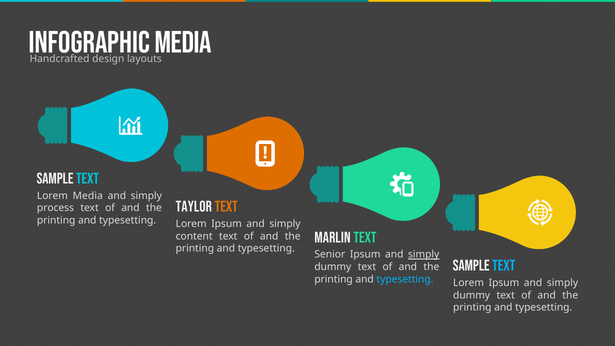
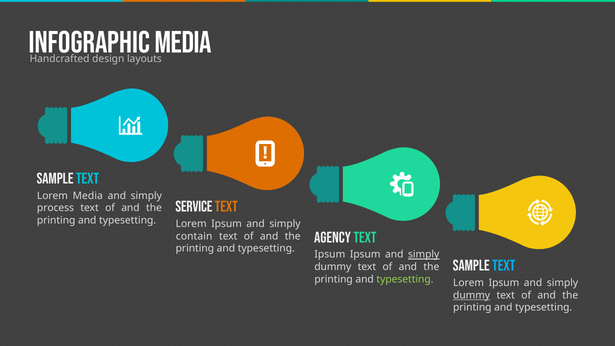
TAYLOR: TAYLOR -> SERVICE
MARLIN: MARLIN -> AGENCY
content: content -> contain
Senior at (330, 255): Senior -> Ipsum
typesetting at (405, 279) colour: light blue -> light green
dummy at (472, 295) underline: none -> present
